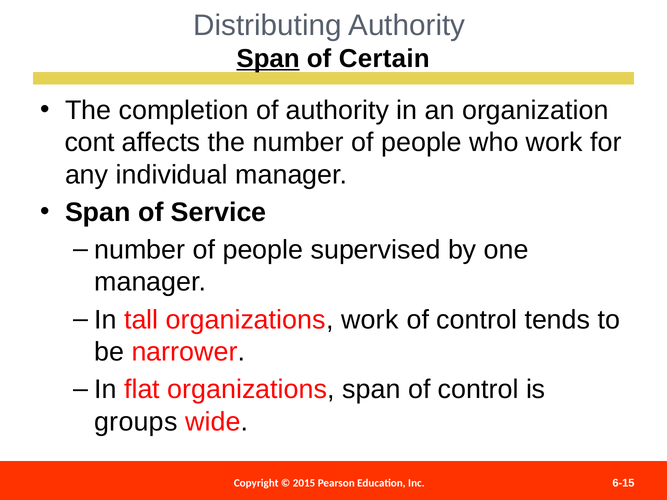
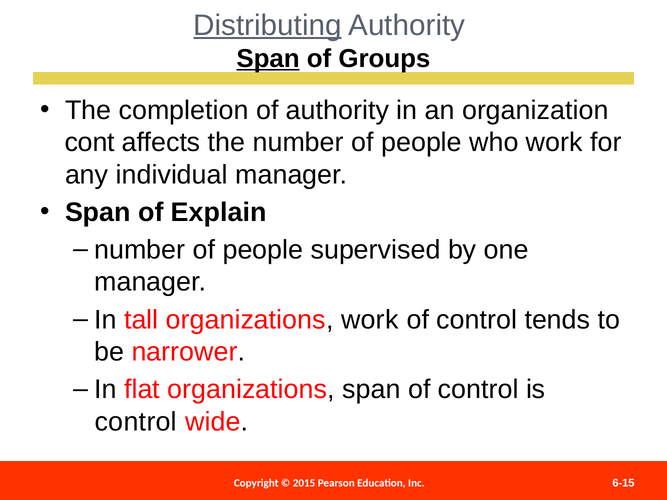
Distributing underline: none -> present
Certain: Certain -> Groups
Service: Service -> Explain
groups at (136, 422): groups -> control
